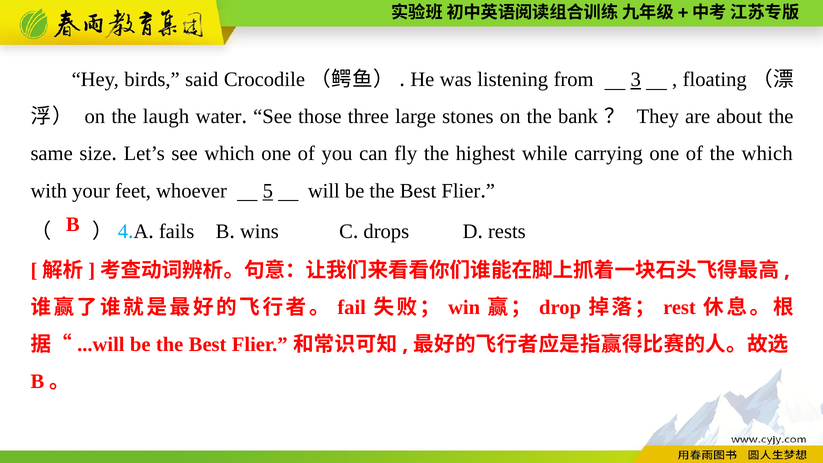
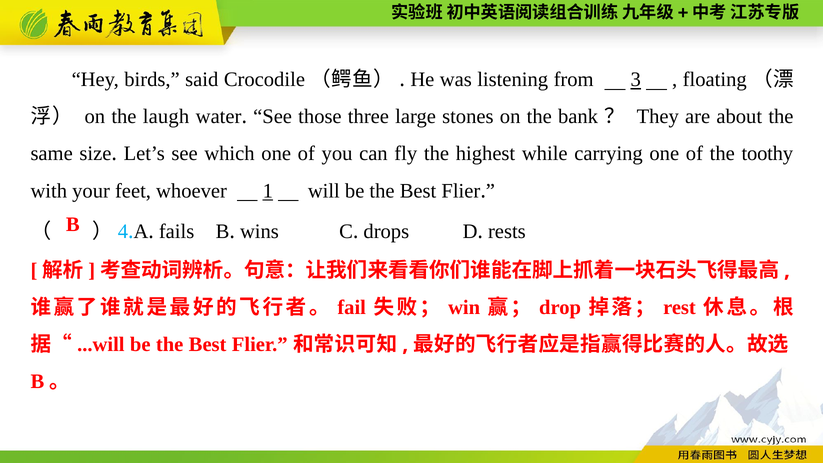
the which: which -> toothy
5: 5 -> 1
